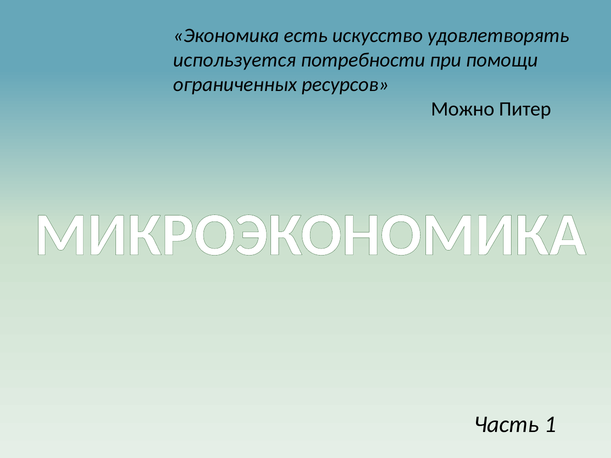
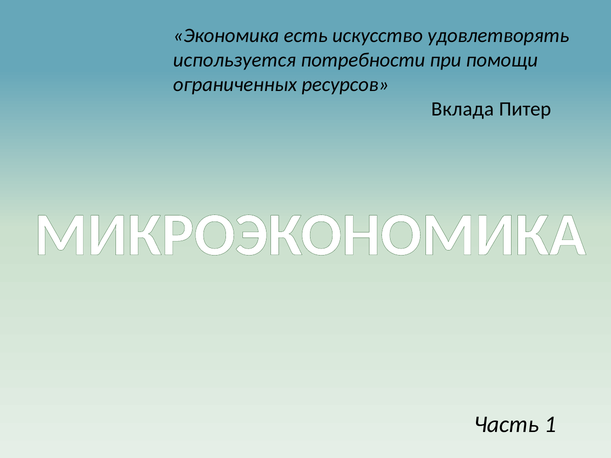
Можно: Можно -> Вклада
